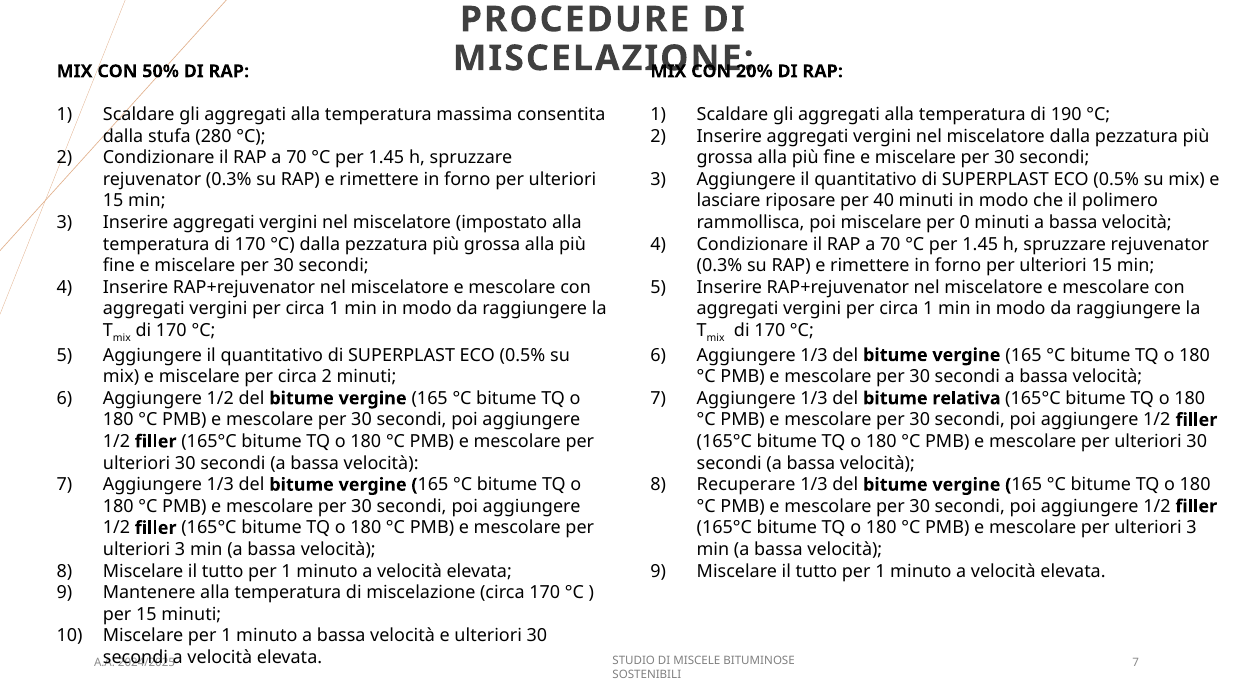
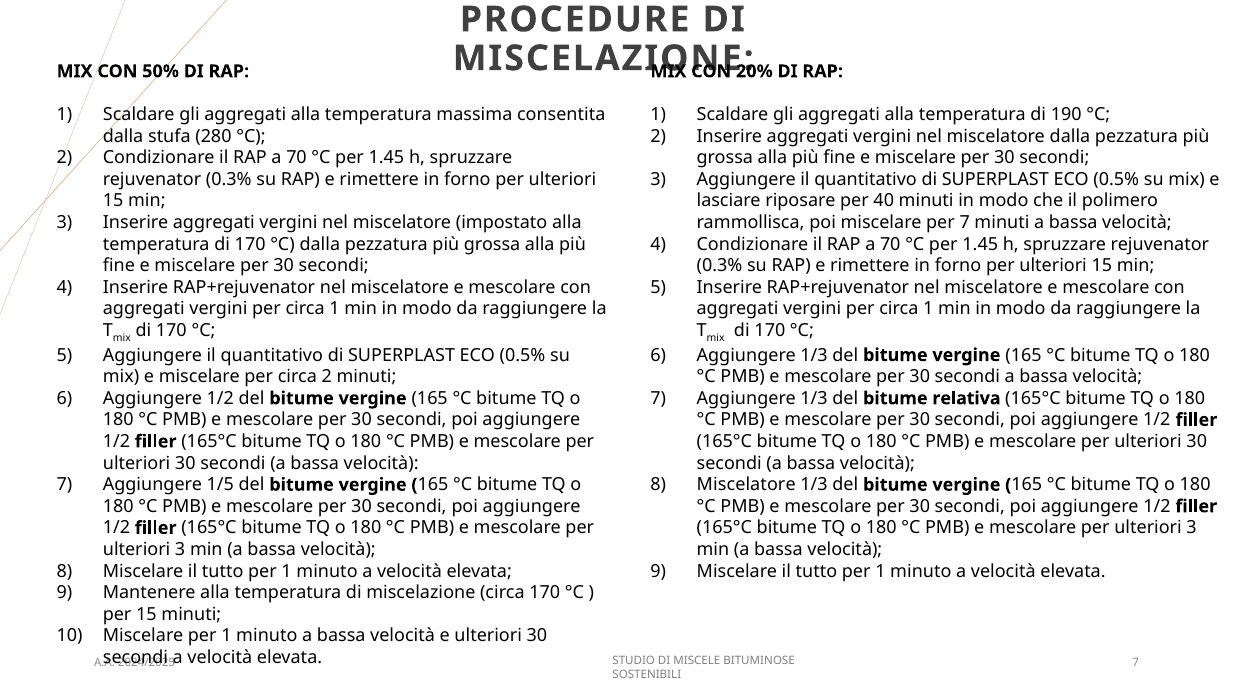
per 0: 0 -> 7
1/3 at (220, 484): 1/3 -> 1/5
Recuperare at (746, 484): Recuperare -> Miscelatore
